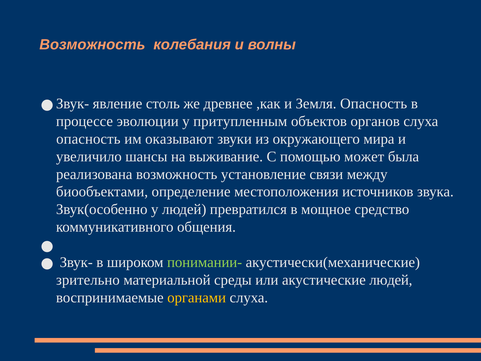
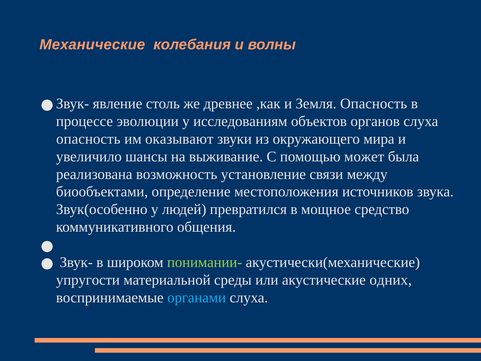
Возможность at (92, 45): Возможность -> Механические
притупленным: притупленным -> исследованиям
зрительно: зрительно -> упругости
акустические людей: людей -> одних
органами colour: yellow -> light blue
